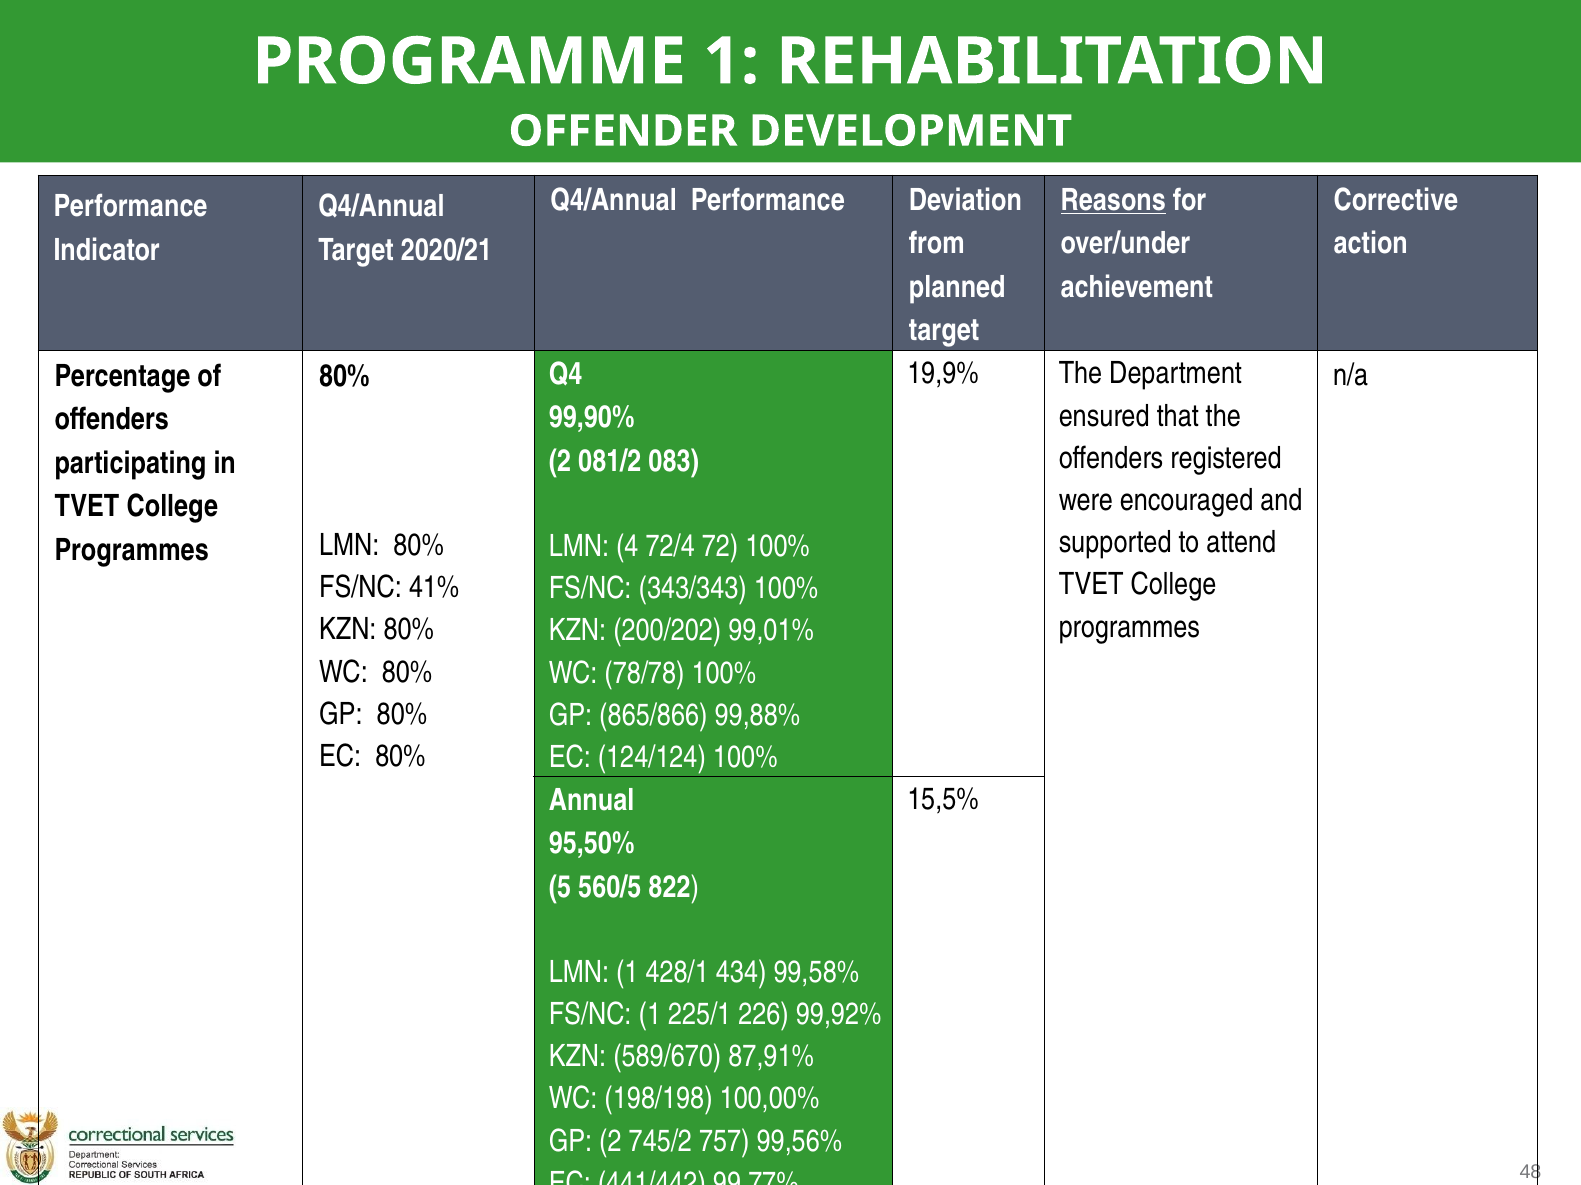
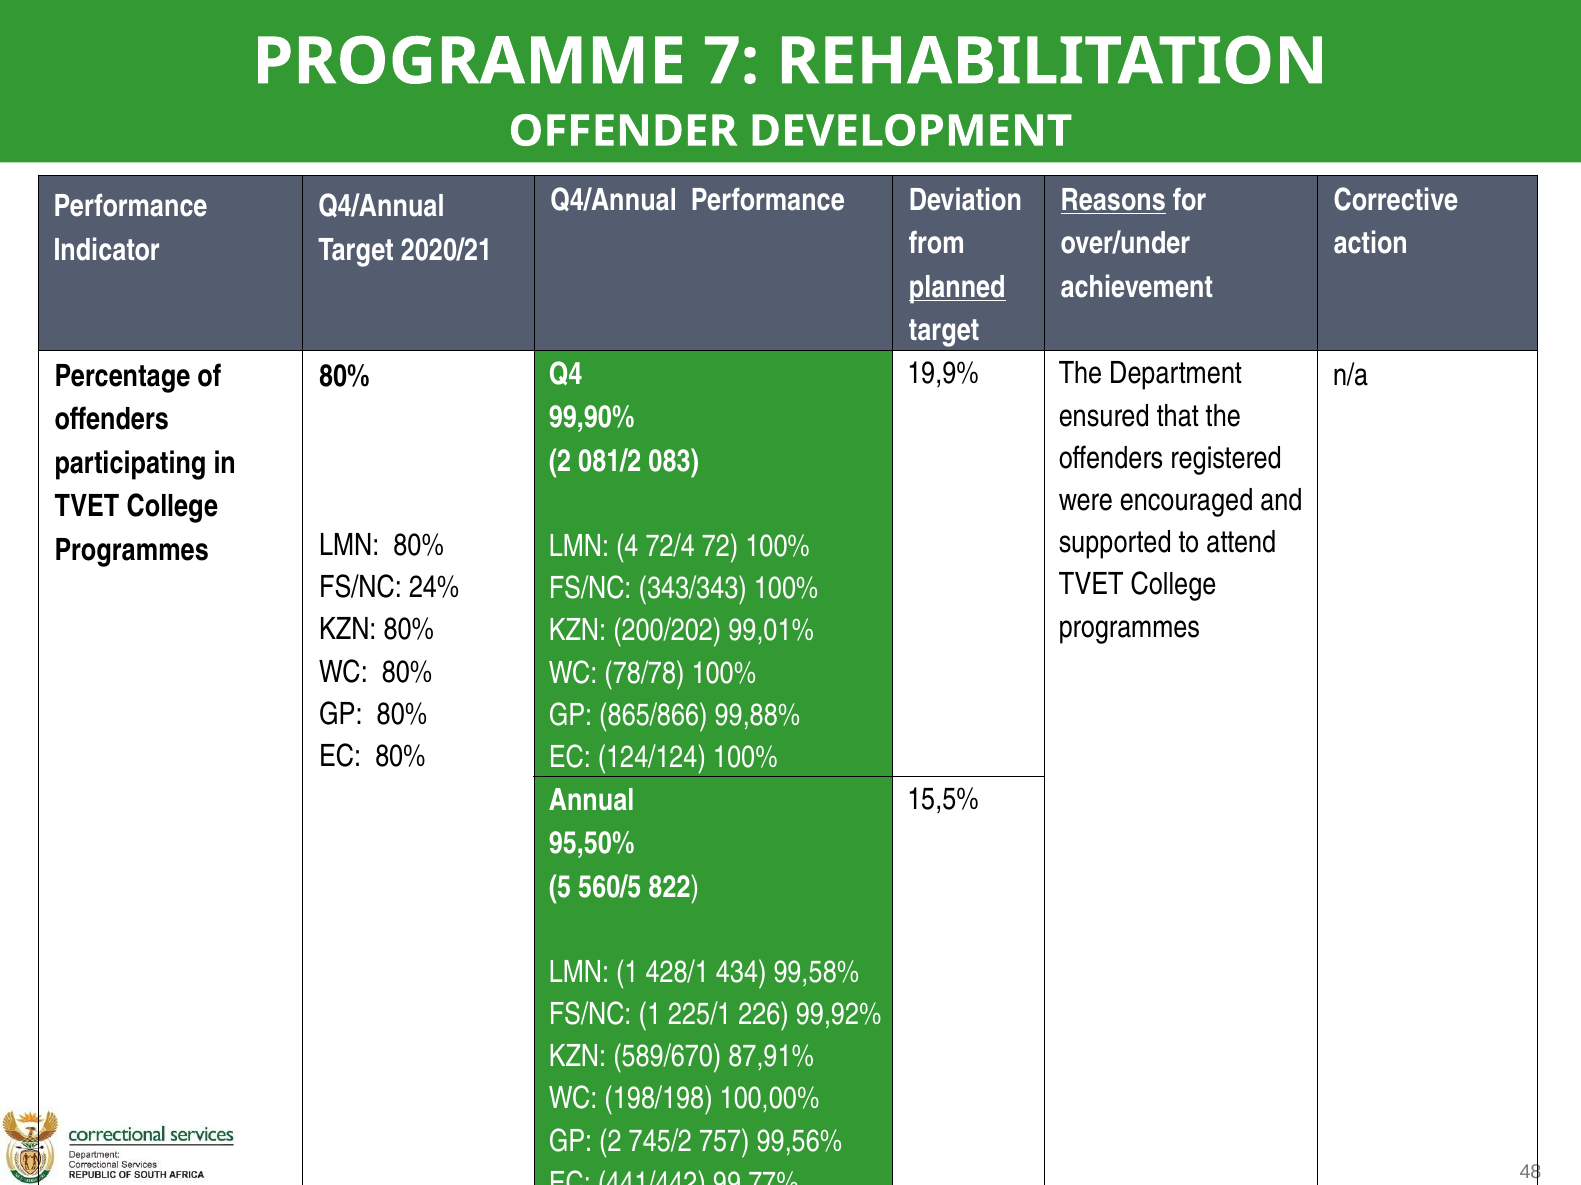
PROGRAMME 1: 1 -> 7
planned underline: none -> present
41%: 41% -> 24%
